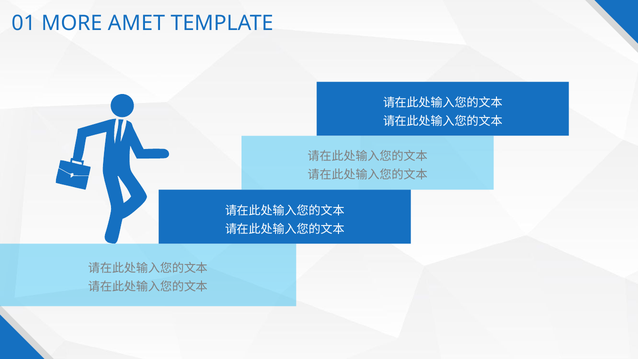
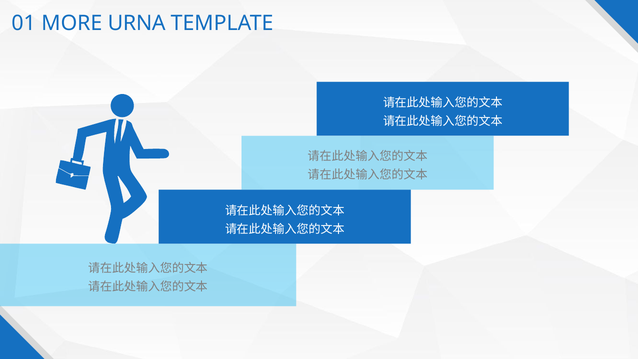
AMET: AMET -> URNA
